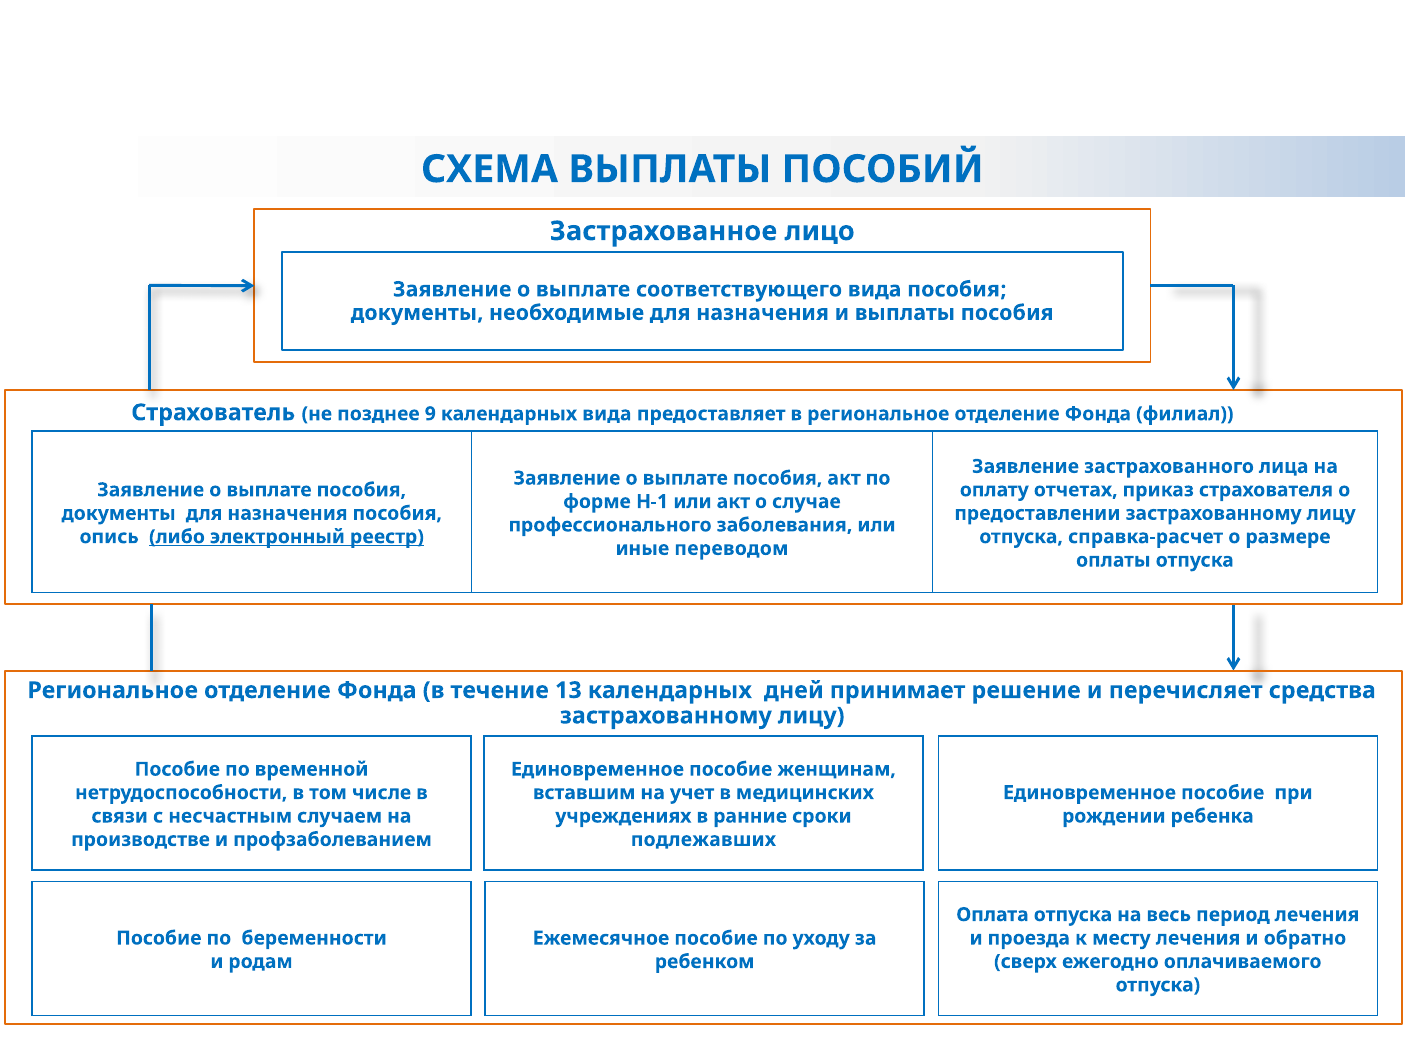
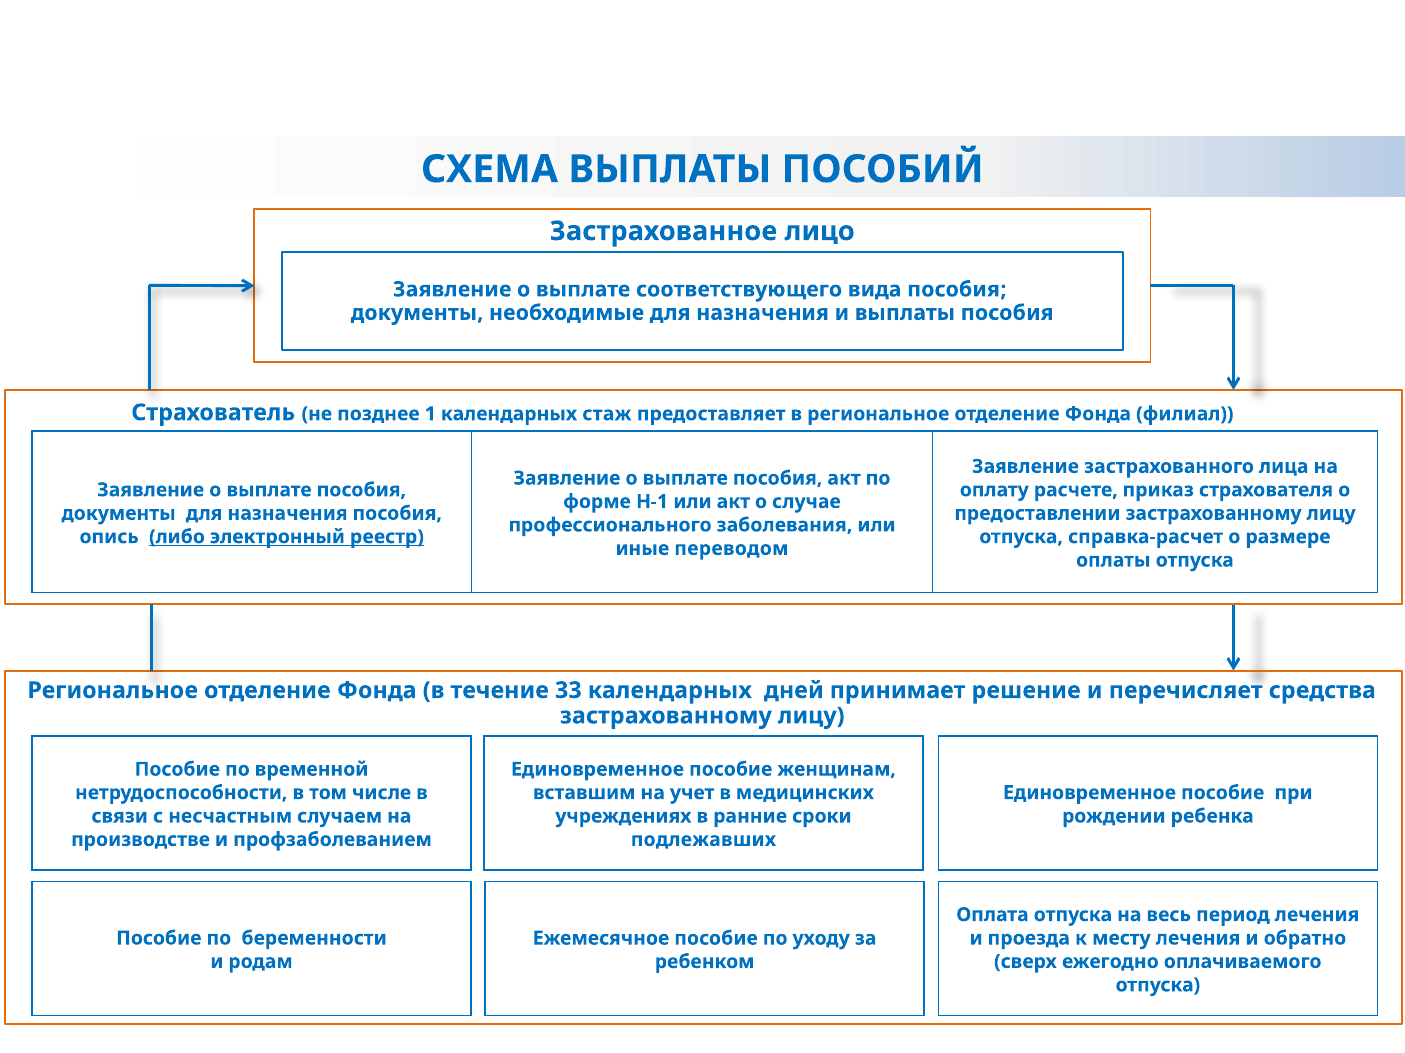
9: 9 -> 1
календарных вида: вида -> стаж
отчетах: отчетах -> расчете
13: 13 -> 33
